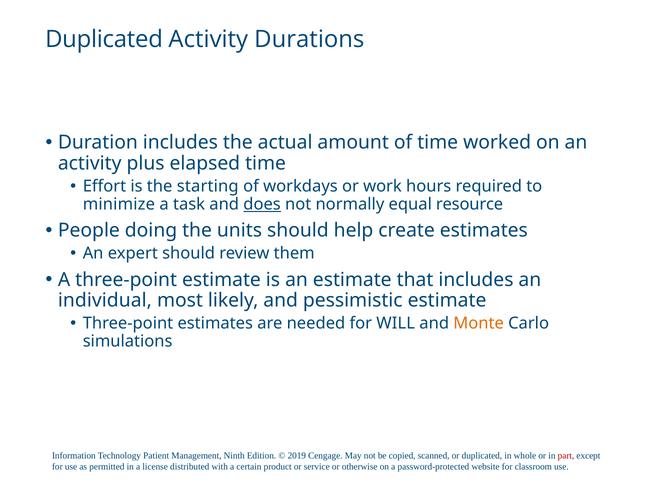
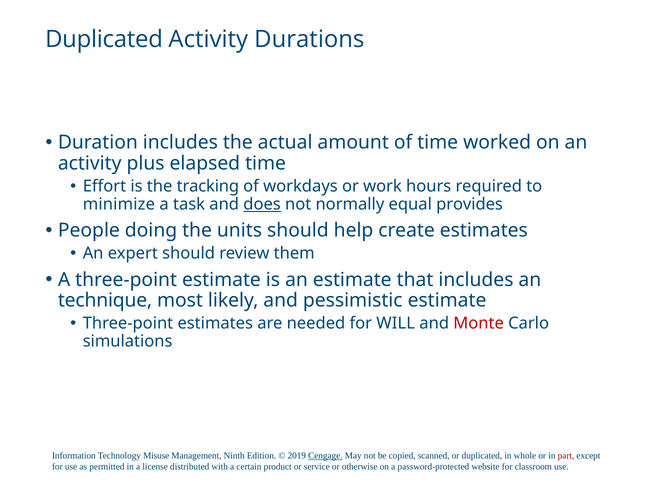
starting: starting -> tracking
resource: resource -> provides
individual: individual -> technique
Monte colour: orange -> red
Patient: Patient -> Misuse
Cengage underline: none -> present
